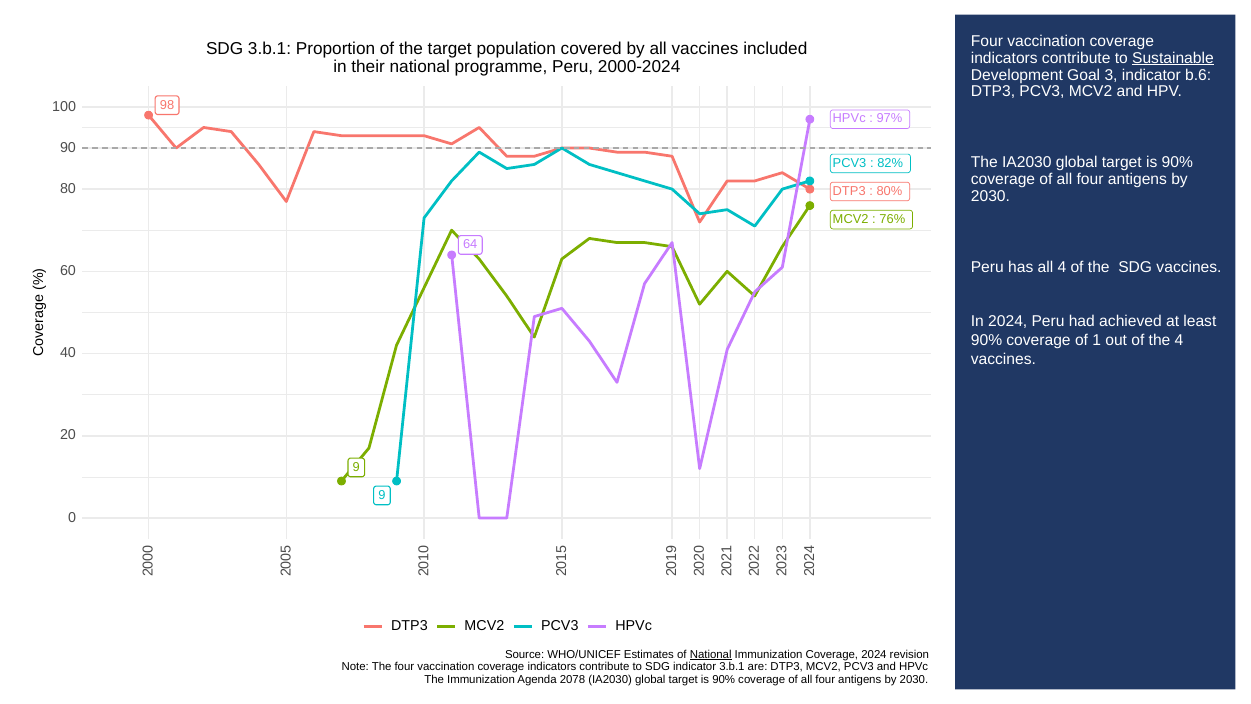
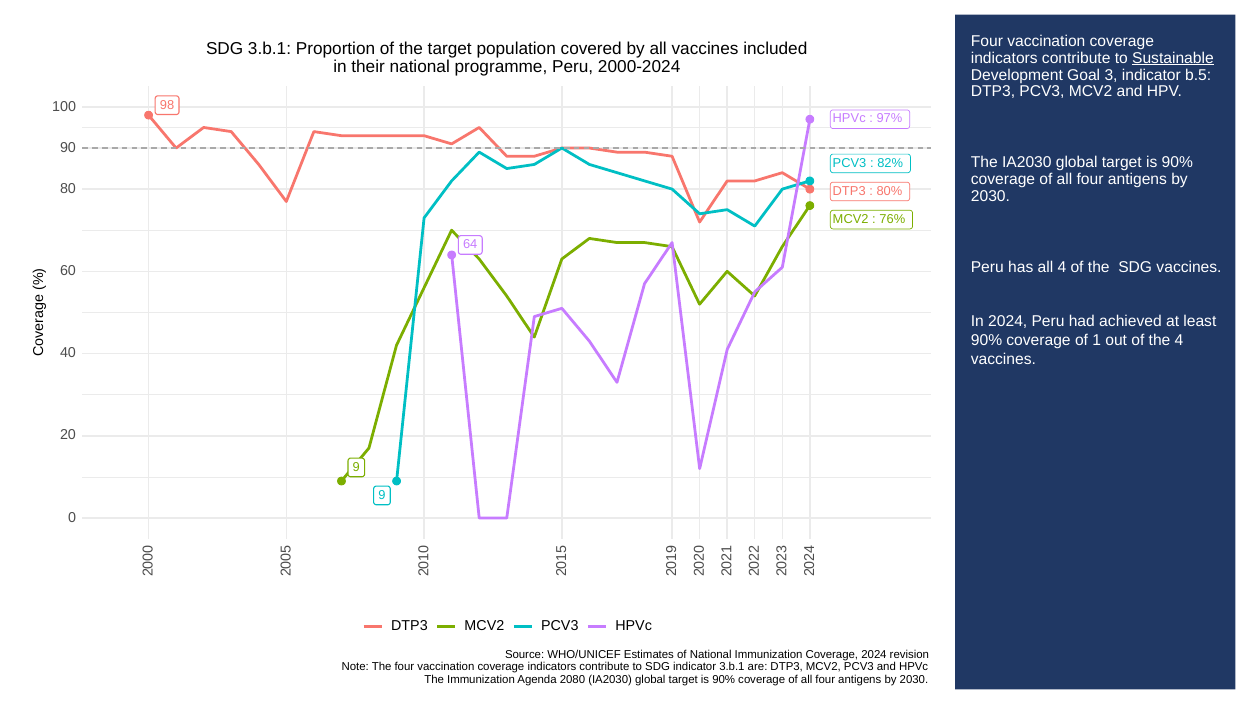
b.6: b.6 -> b.5
National at (711, 654) underline: present -> none
2078: 2078 -> 2080
